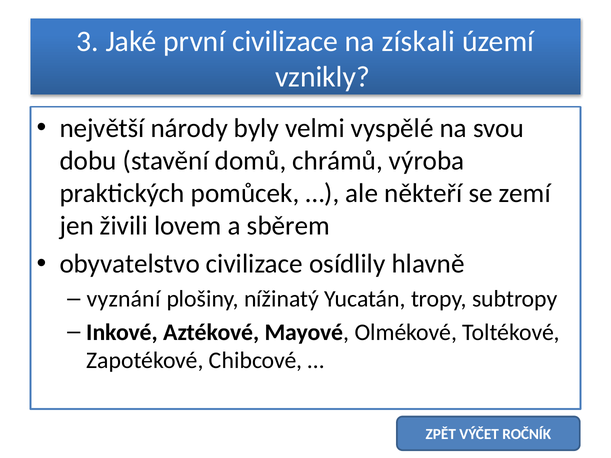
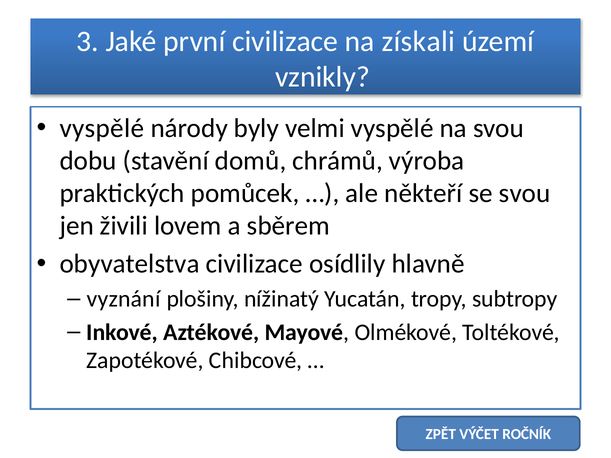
největší at (102, 128): největší -> vyspělé
se zemí: zemí -> svou
obyvatelstvo: obyvatelstvo -> obyvatelstva
